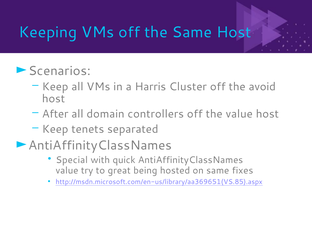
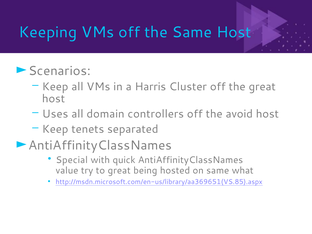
the avoid: avoid -> great
After: After -> Uses
the value: value -> avoid
fixes: fixes -> what
